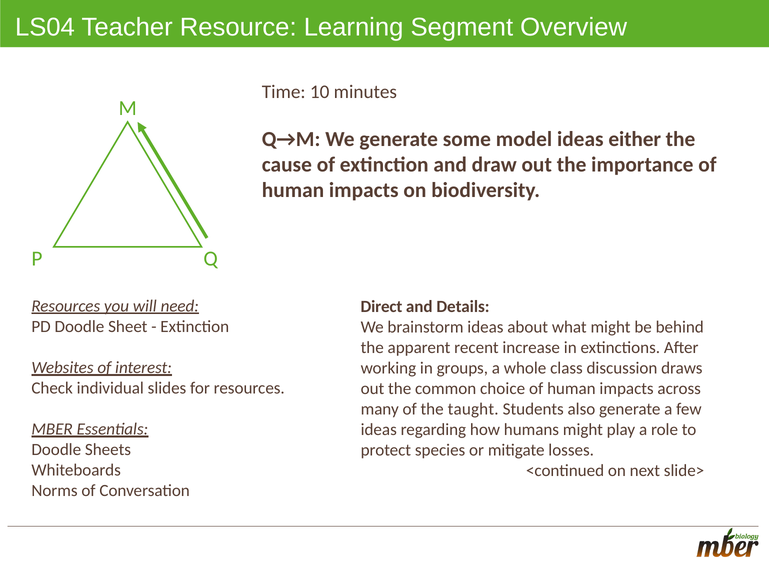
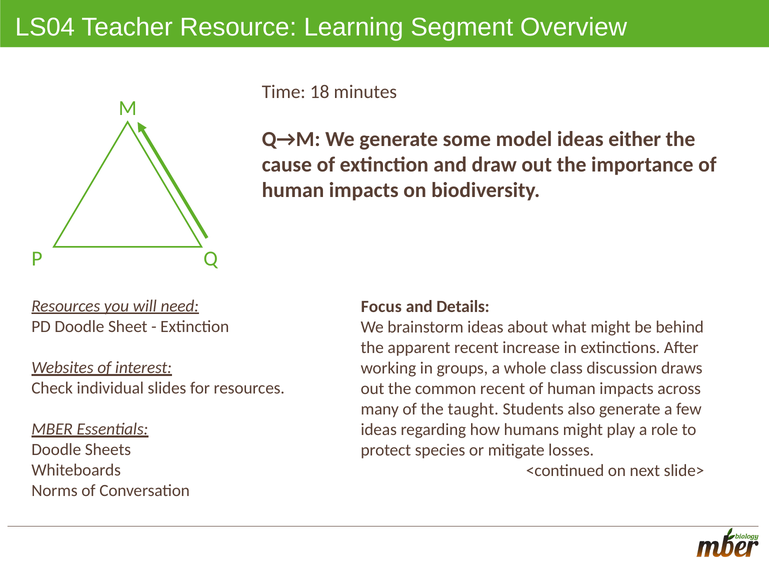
10: 10 -> 18
Direct: Direct -> Focus
common choice: choice -> recent
